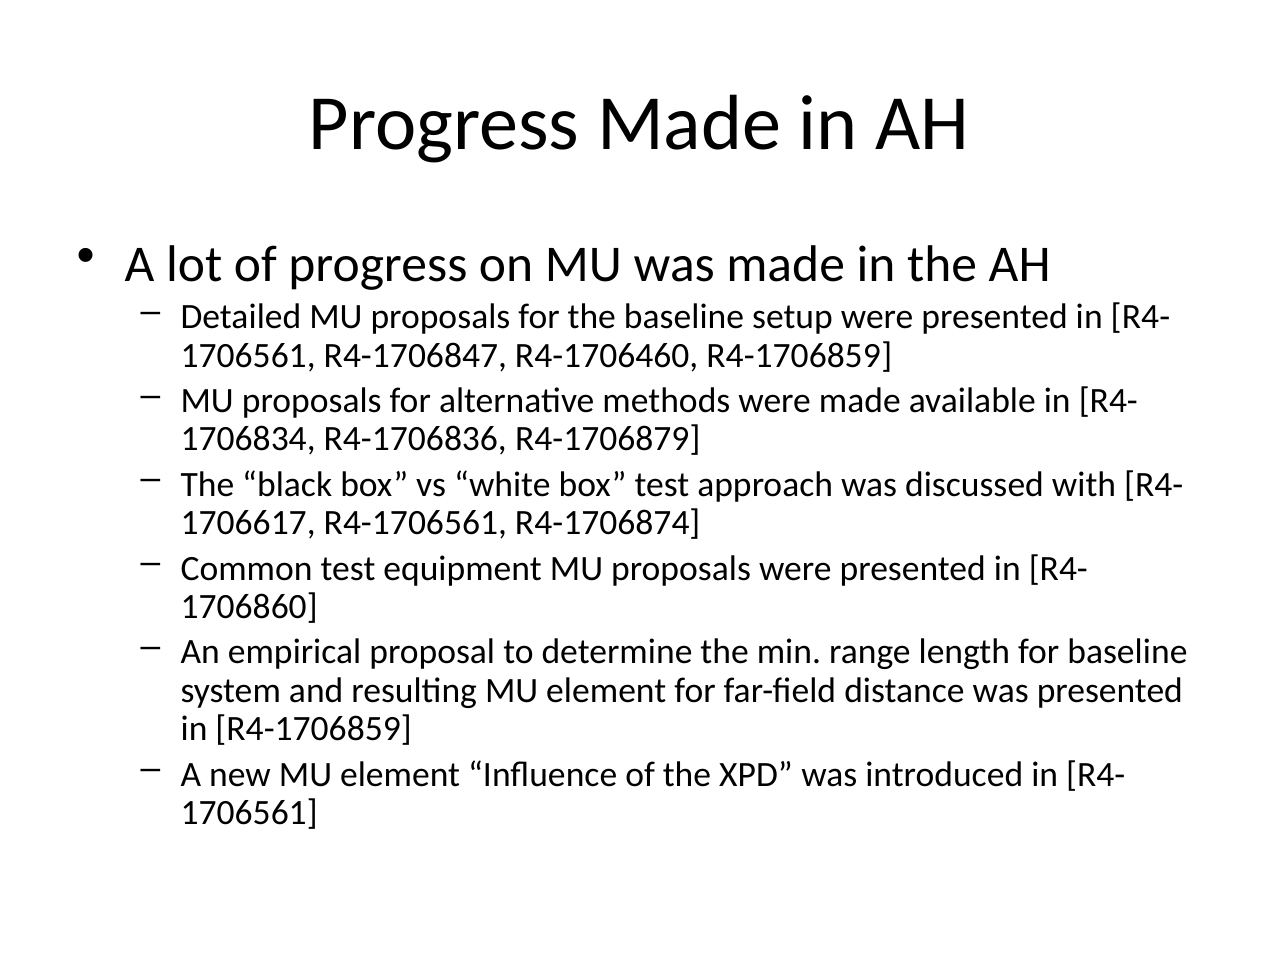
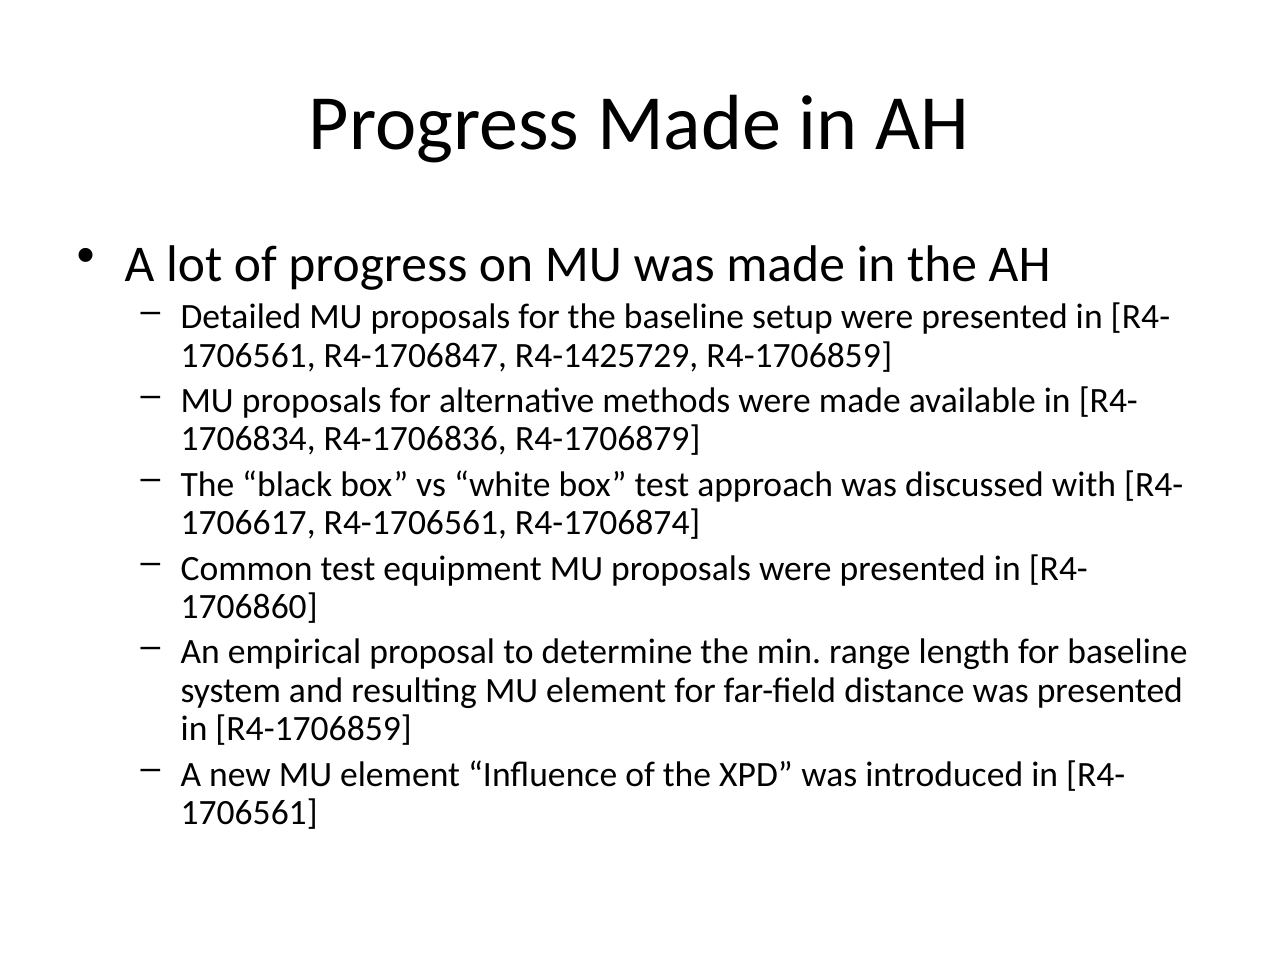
R4-1706460: R4-1706460 -> R4-1425729
